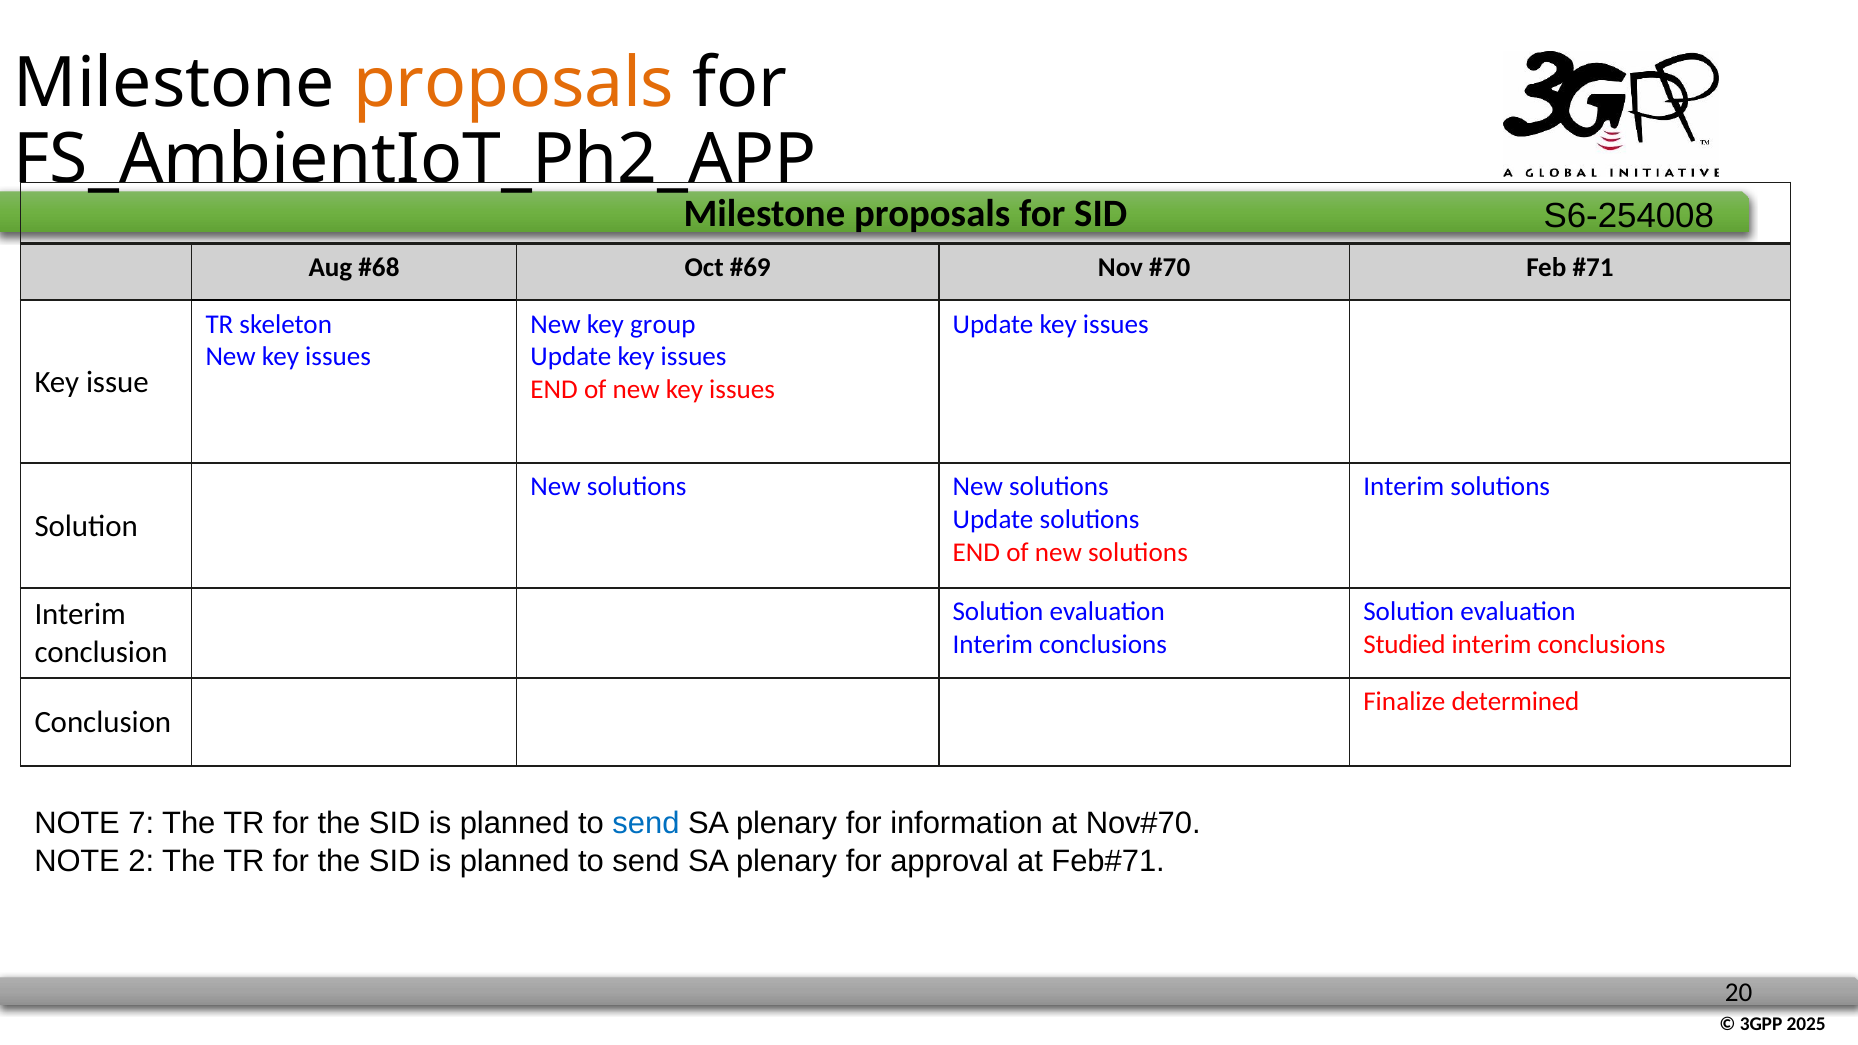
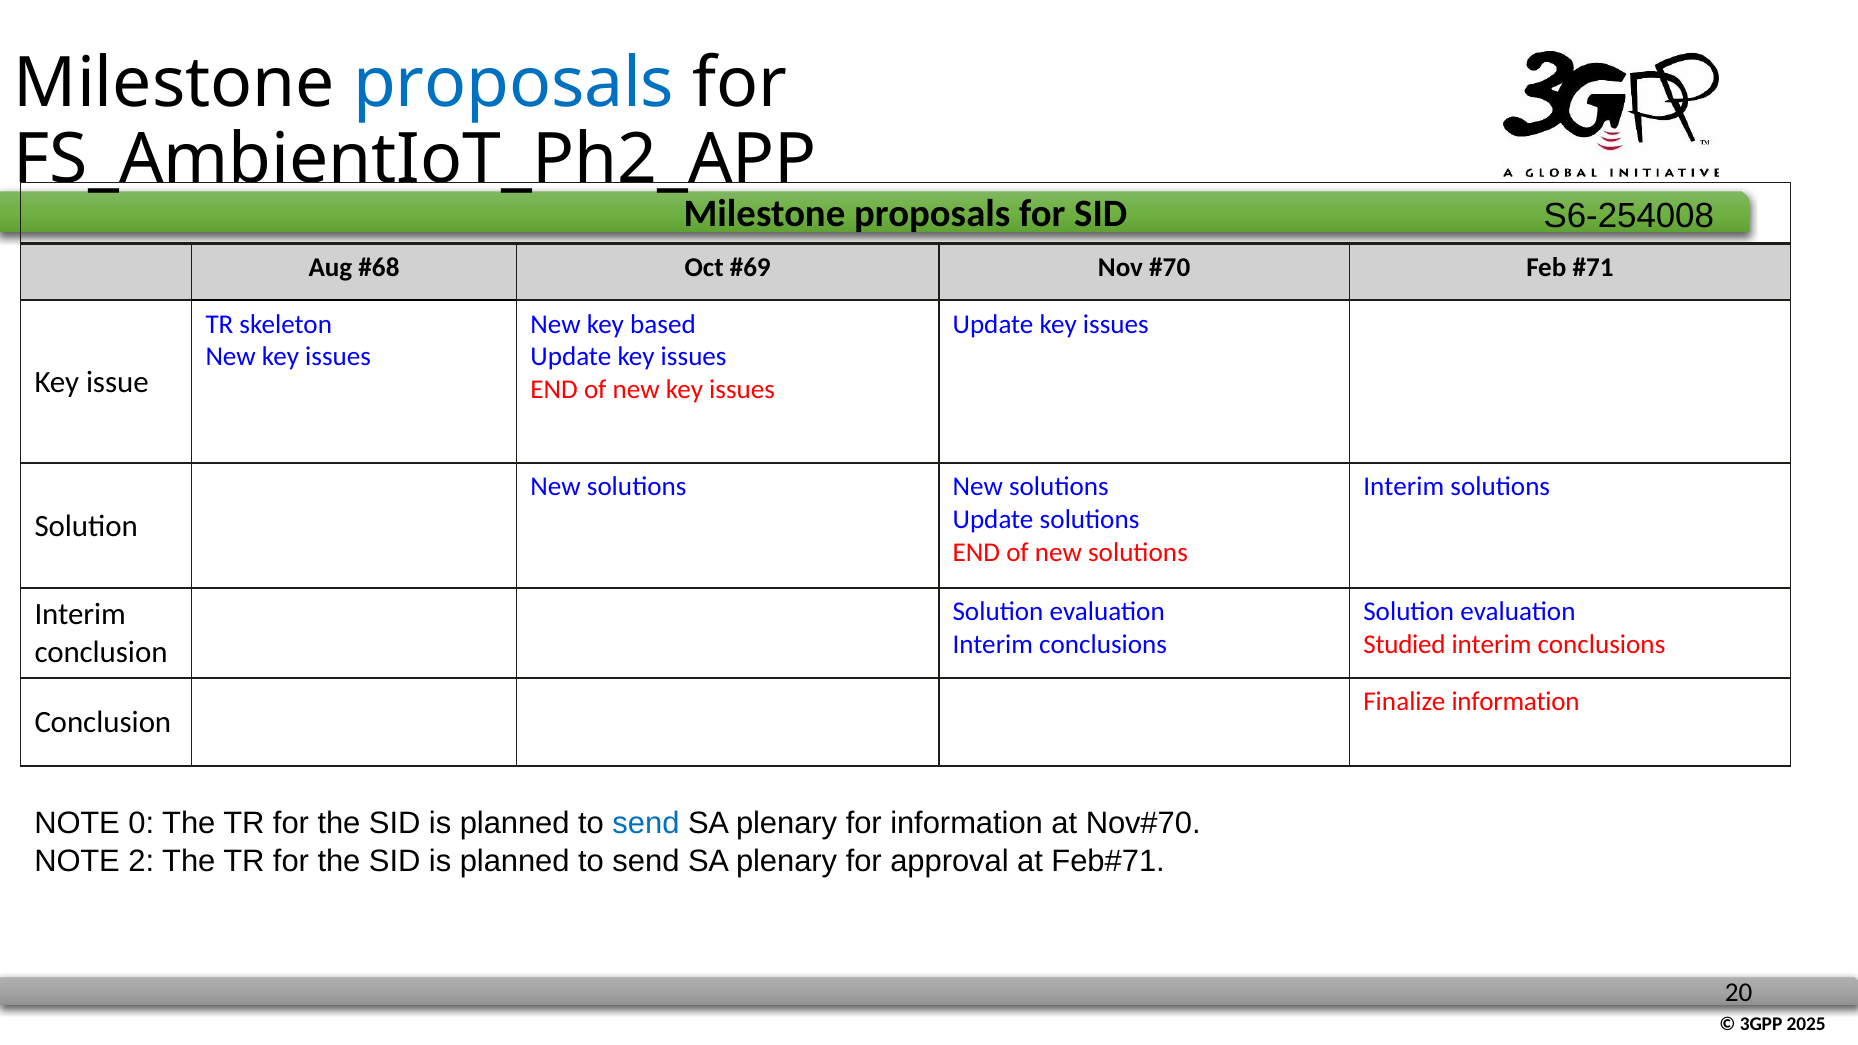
proposals at (514, 84) colour: orange -> blue
group: group -> based
Finalize determined: determined -> information
7: 7 -> 0
